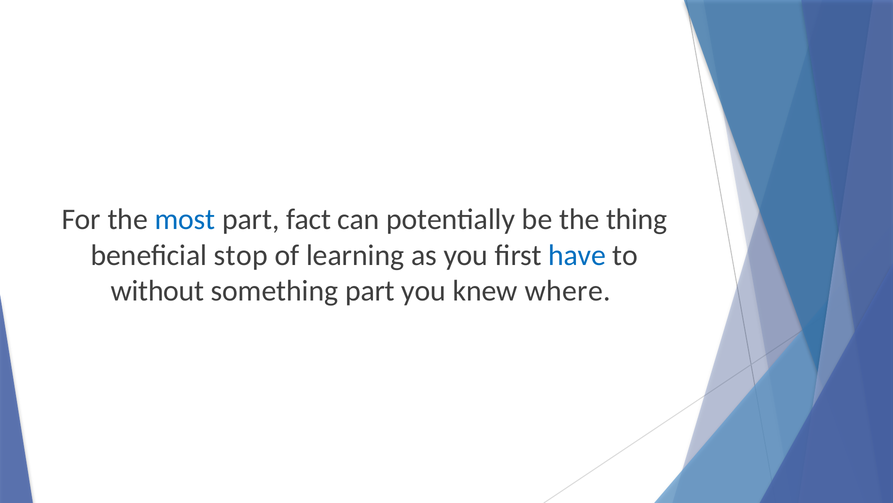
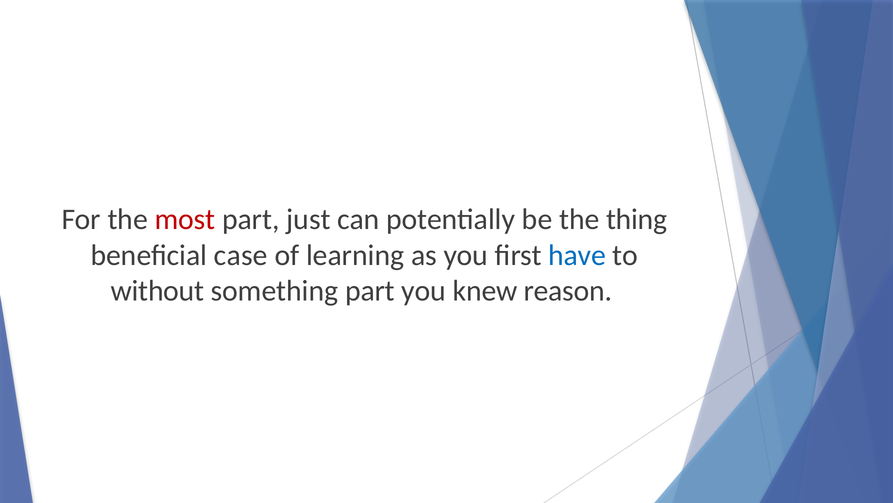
most colour: blue -> red
fact: fact -> just
stop: stop -> case
where: where -> reason
